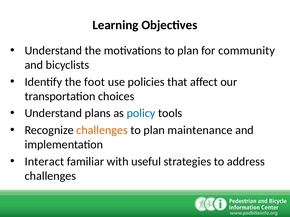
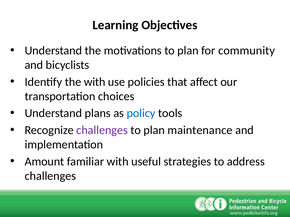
the foot: foot -> with
challenges at (102, 130) colour: orange -> purple
Interact: Interact -> Amount
